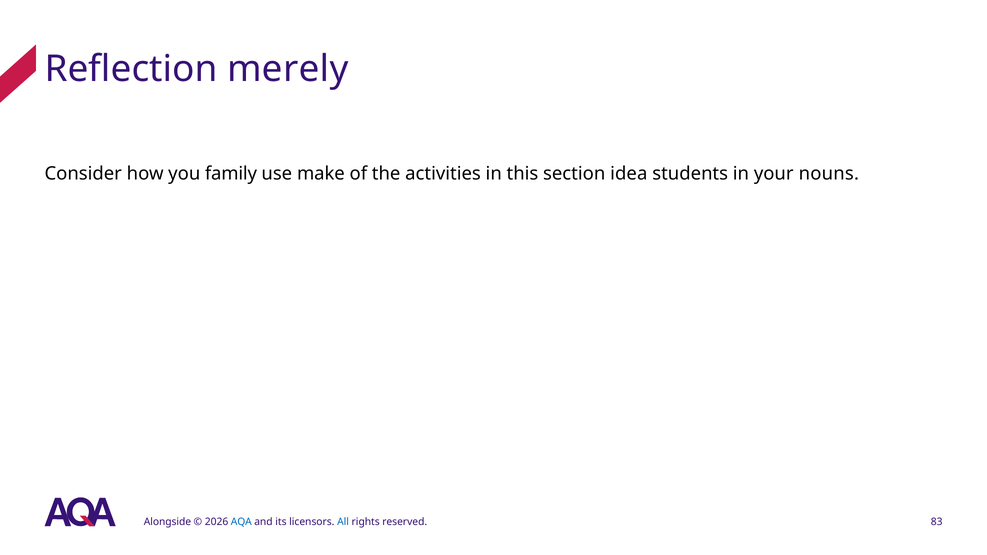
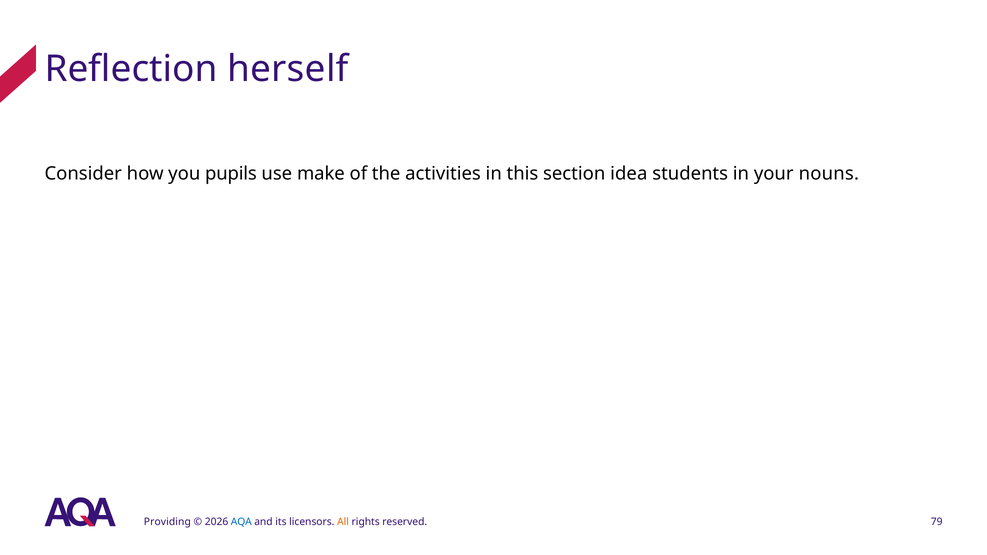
merely: merely -> herself
family: family -> pupils
Alongside: Alongside -> Providing
All colour: blue -> orange
83: 83 -> 79
